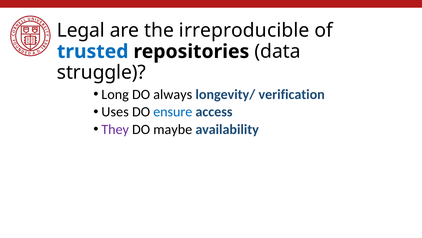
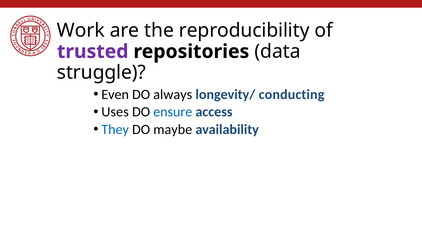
Legal: Legal -> Work
irreproducible: irreproducible -> reproducibility
trusted colour: blue -> purple
Long: Long -> Even
verification: verification -> conducting
They colour: purple -> blue
